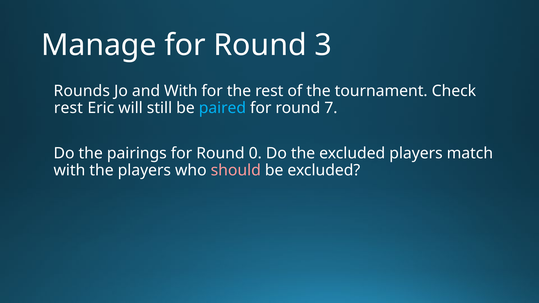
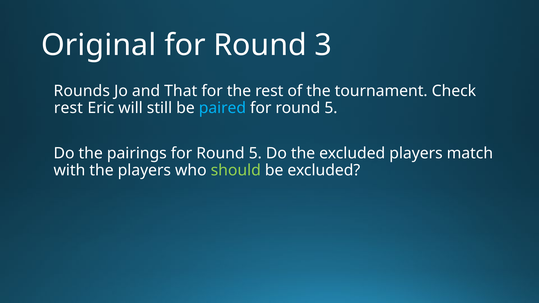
Manage: Manage -> Original
and With: With -> That
7 at (331, 108): 7 -> 5
pairings for Round 0: 0 -> 5
should colour: pink -> light green
